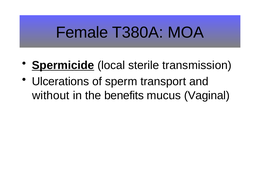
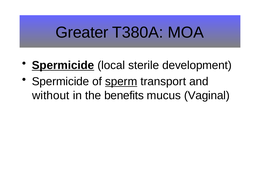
Female: Female -> Greater
transmission: transmission -> development
Ulcerations at (60, 82): Ulcerations -> Spermicide
sperm underline: none -> present
